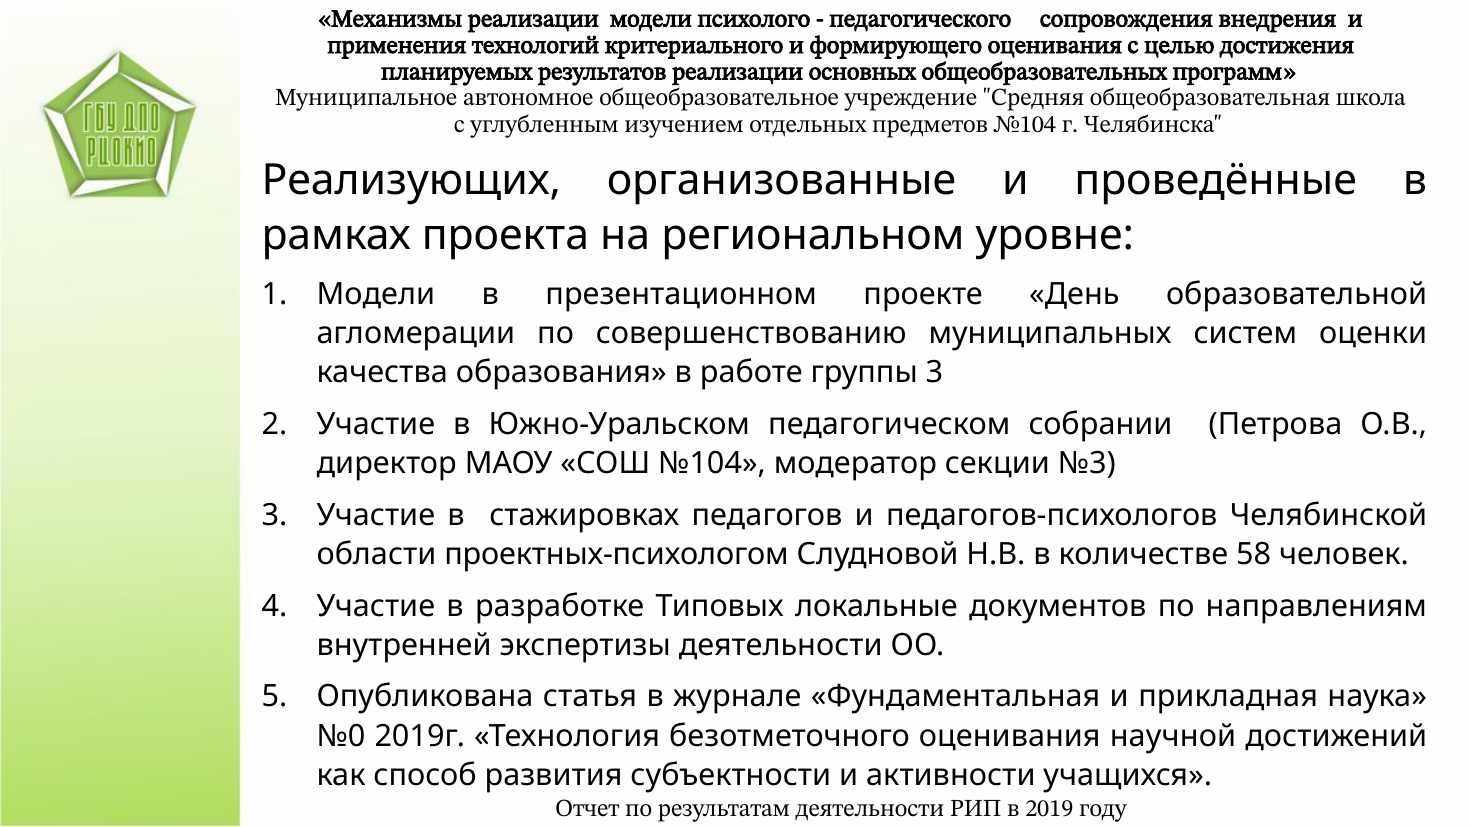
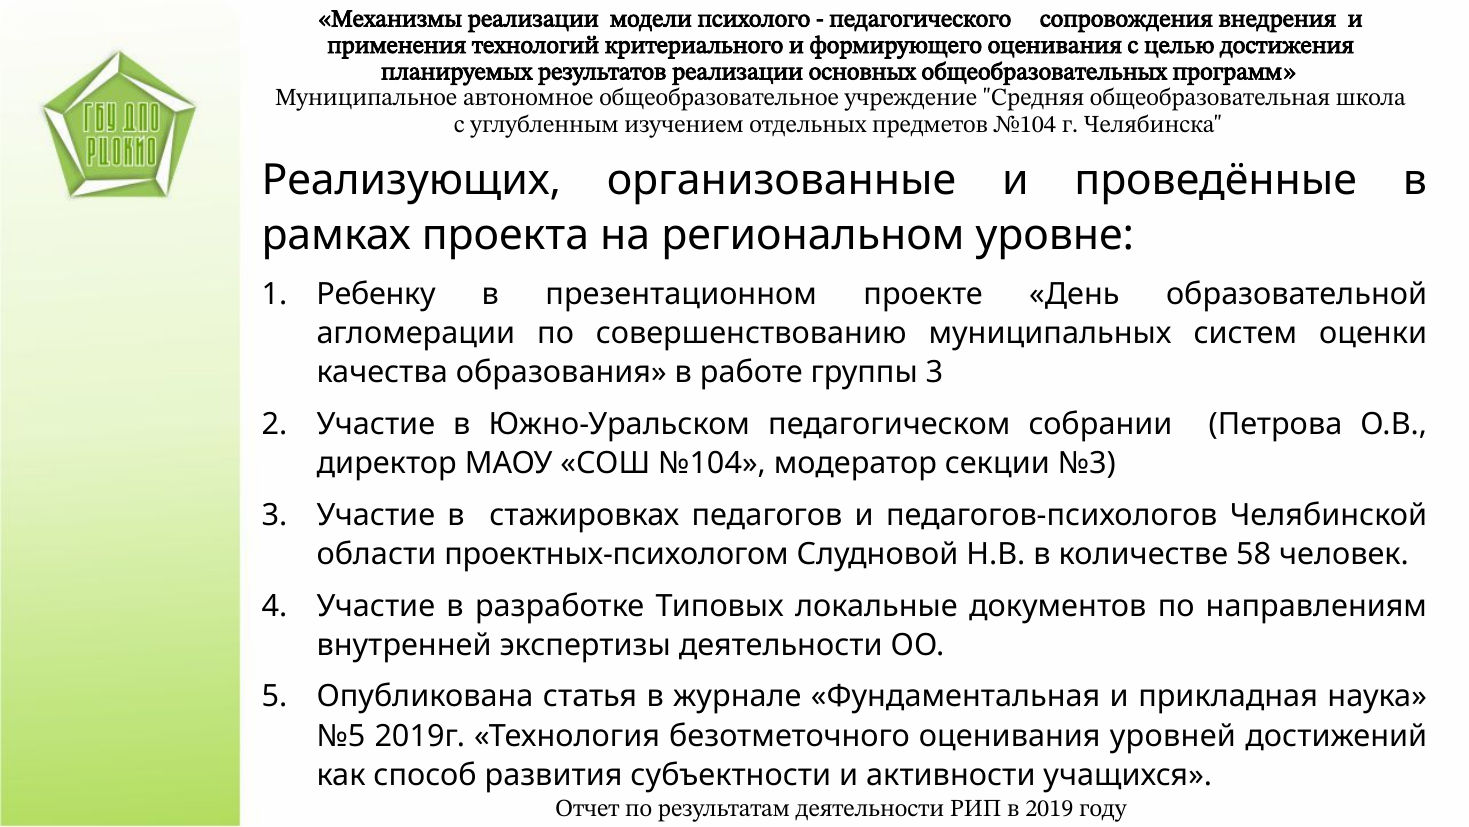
Модели at (376, 294): Модели -> Ребенку
№0: №0 -> №5
научной: научной -> уровней
